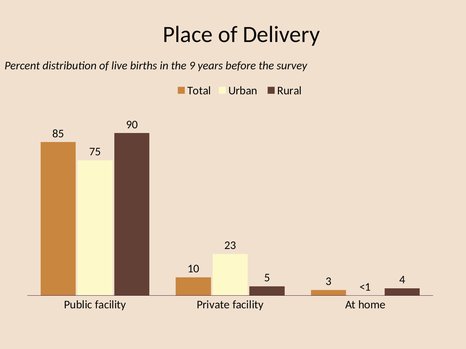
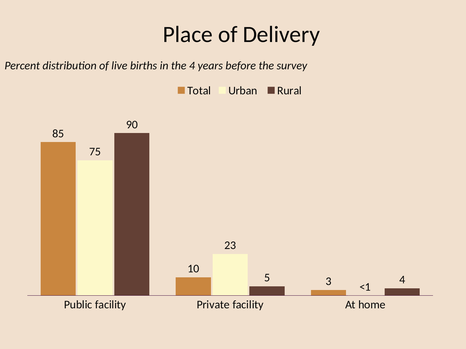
the 9: 9 -> 4
